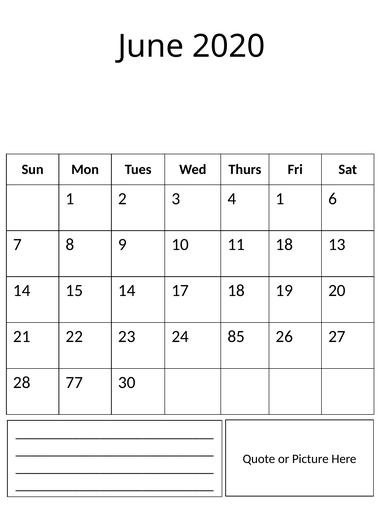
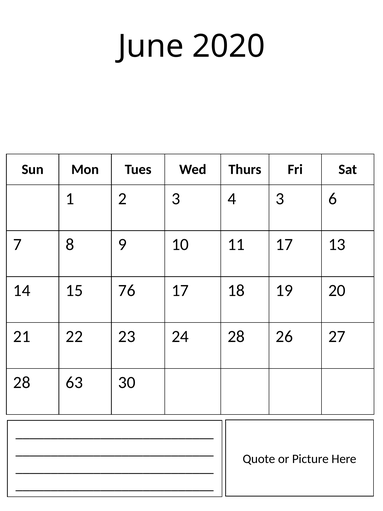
4 1: 1 -> 3
11 18: 18 -> 17
15 14: 14 -> 76
24 85: 85 -> 28
77: 77 -> 63
